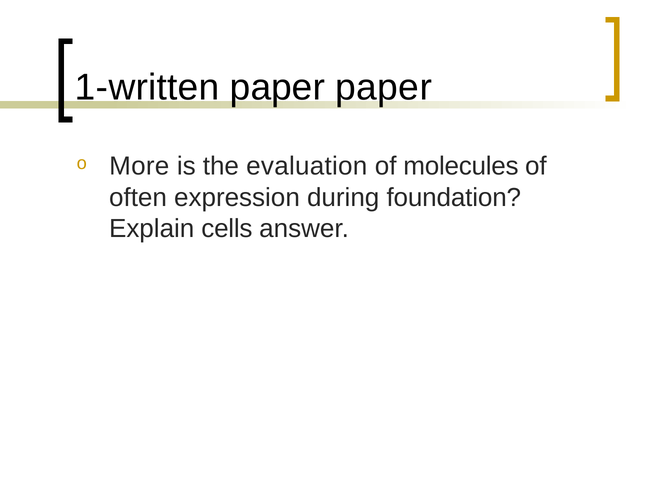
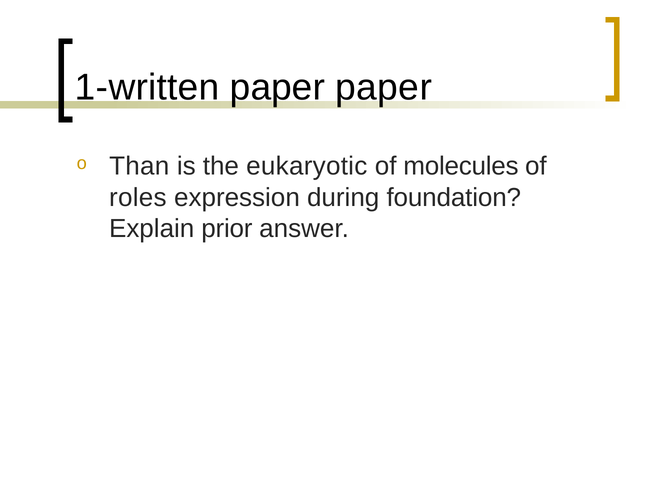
More: More -> Than
evaluation: evaluation -> eukaryotic
often: often -> roles
cells: cells -> prior
